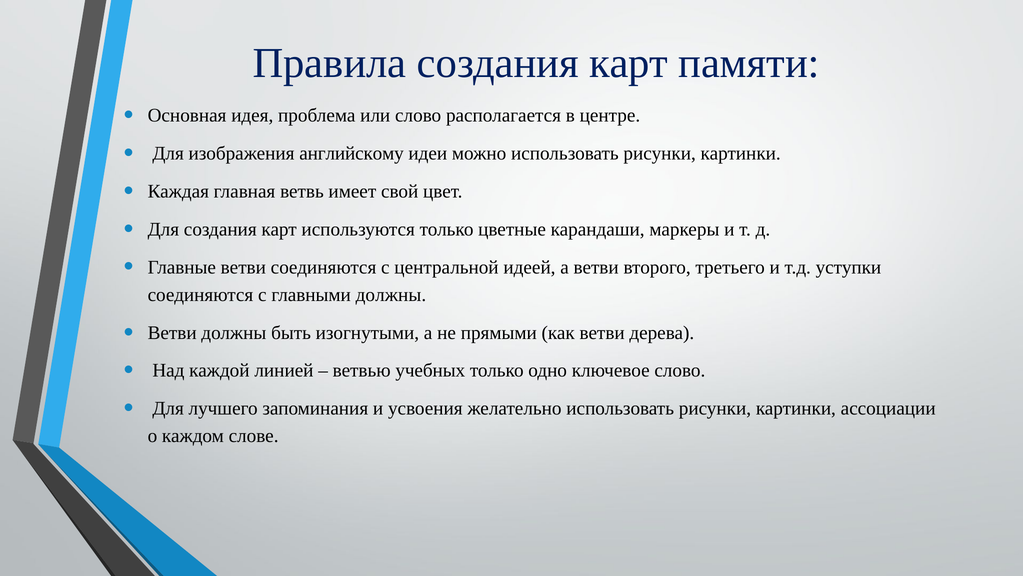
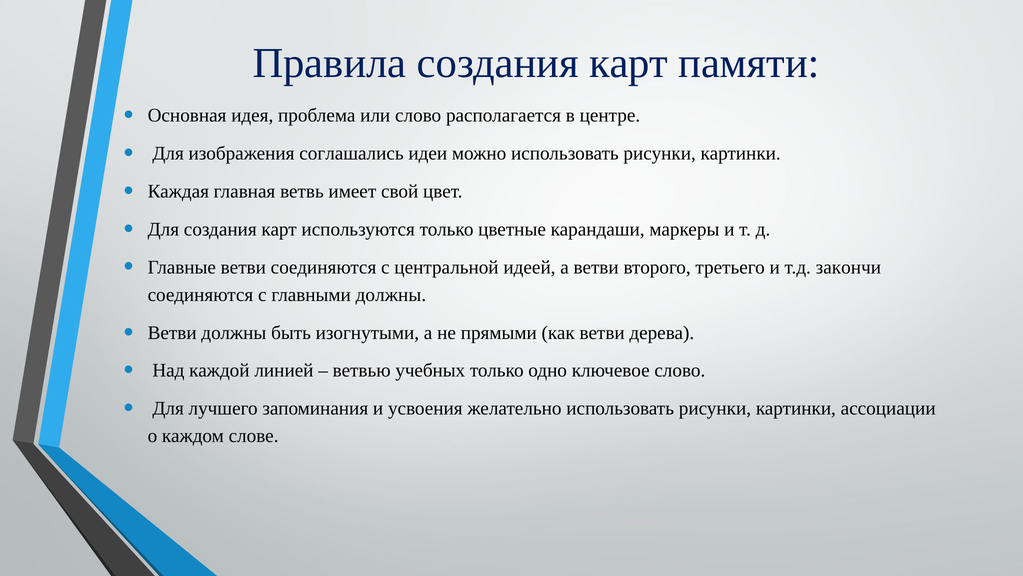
английскому: английскому -> соглашались
уступки: уступки -> закончи
